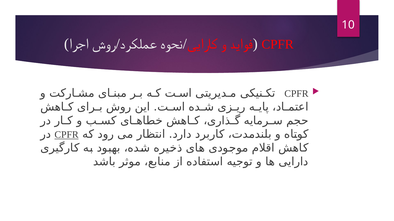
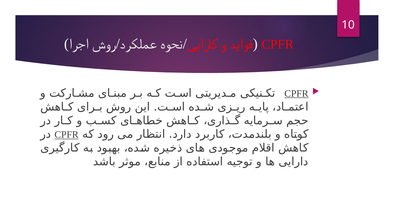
CPFR at (296, 94) underline: none -> present
